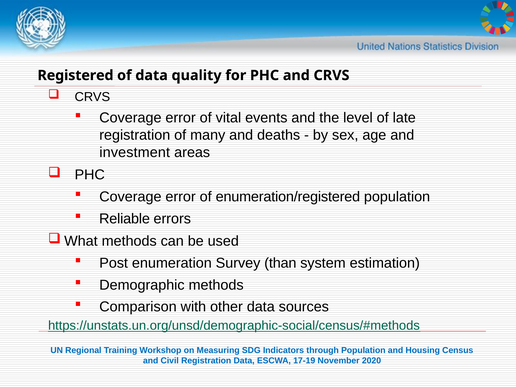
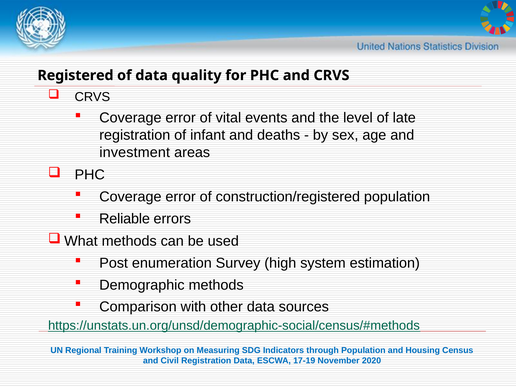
many: many -> infant
enumeration/registered: enumeration/registered -> construction/registered
than: than -> high
